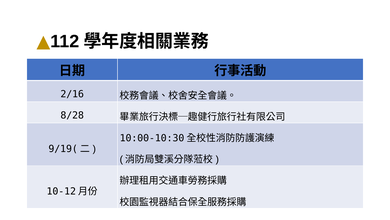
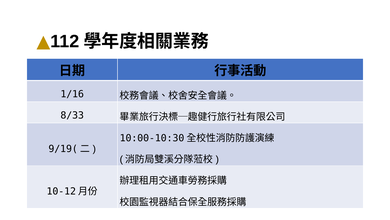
2/16: 2/16 -> 1/16
8/28: 8/28 -> 8/33
